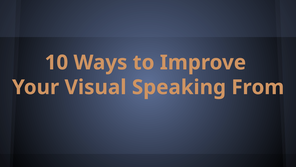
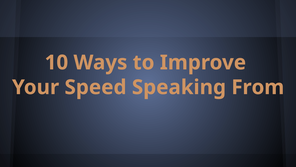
Visual: Visual -> Speed
